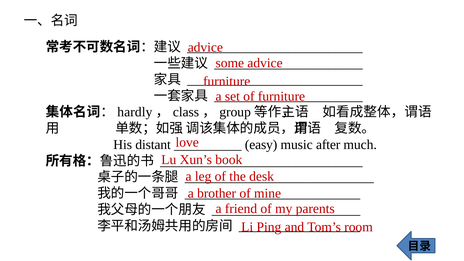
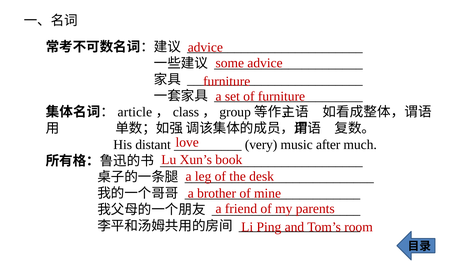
hardly: hardly -> article
easy: easy -> very
